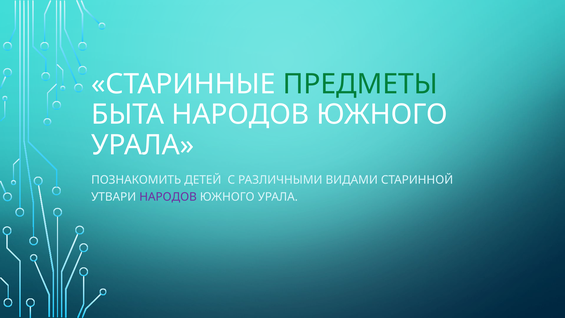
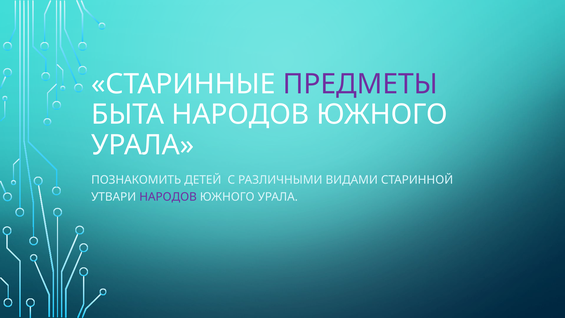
ПРЕДМЕТЫ colour: green -> purple
